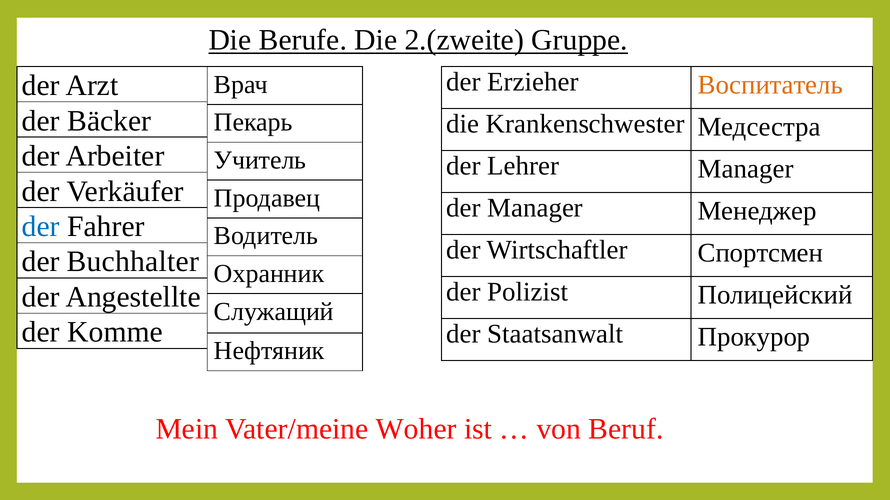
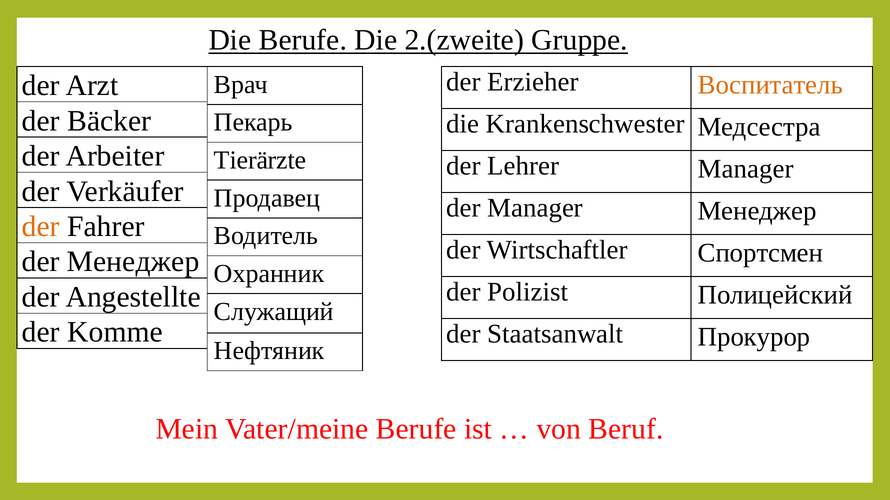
Учитель: Учитель -> Tierärzte
der at (41, 227) colour: blue -> orange
der Buchhalter: Buchhalter -> Менеджер
Vater/meine Woher: Woher -> Berufe
